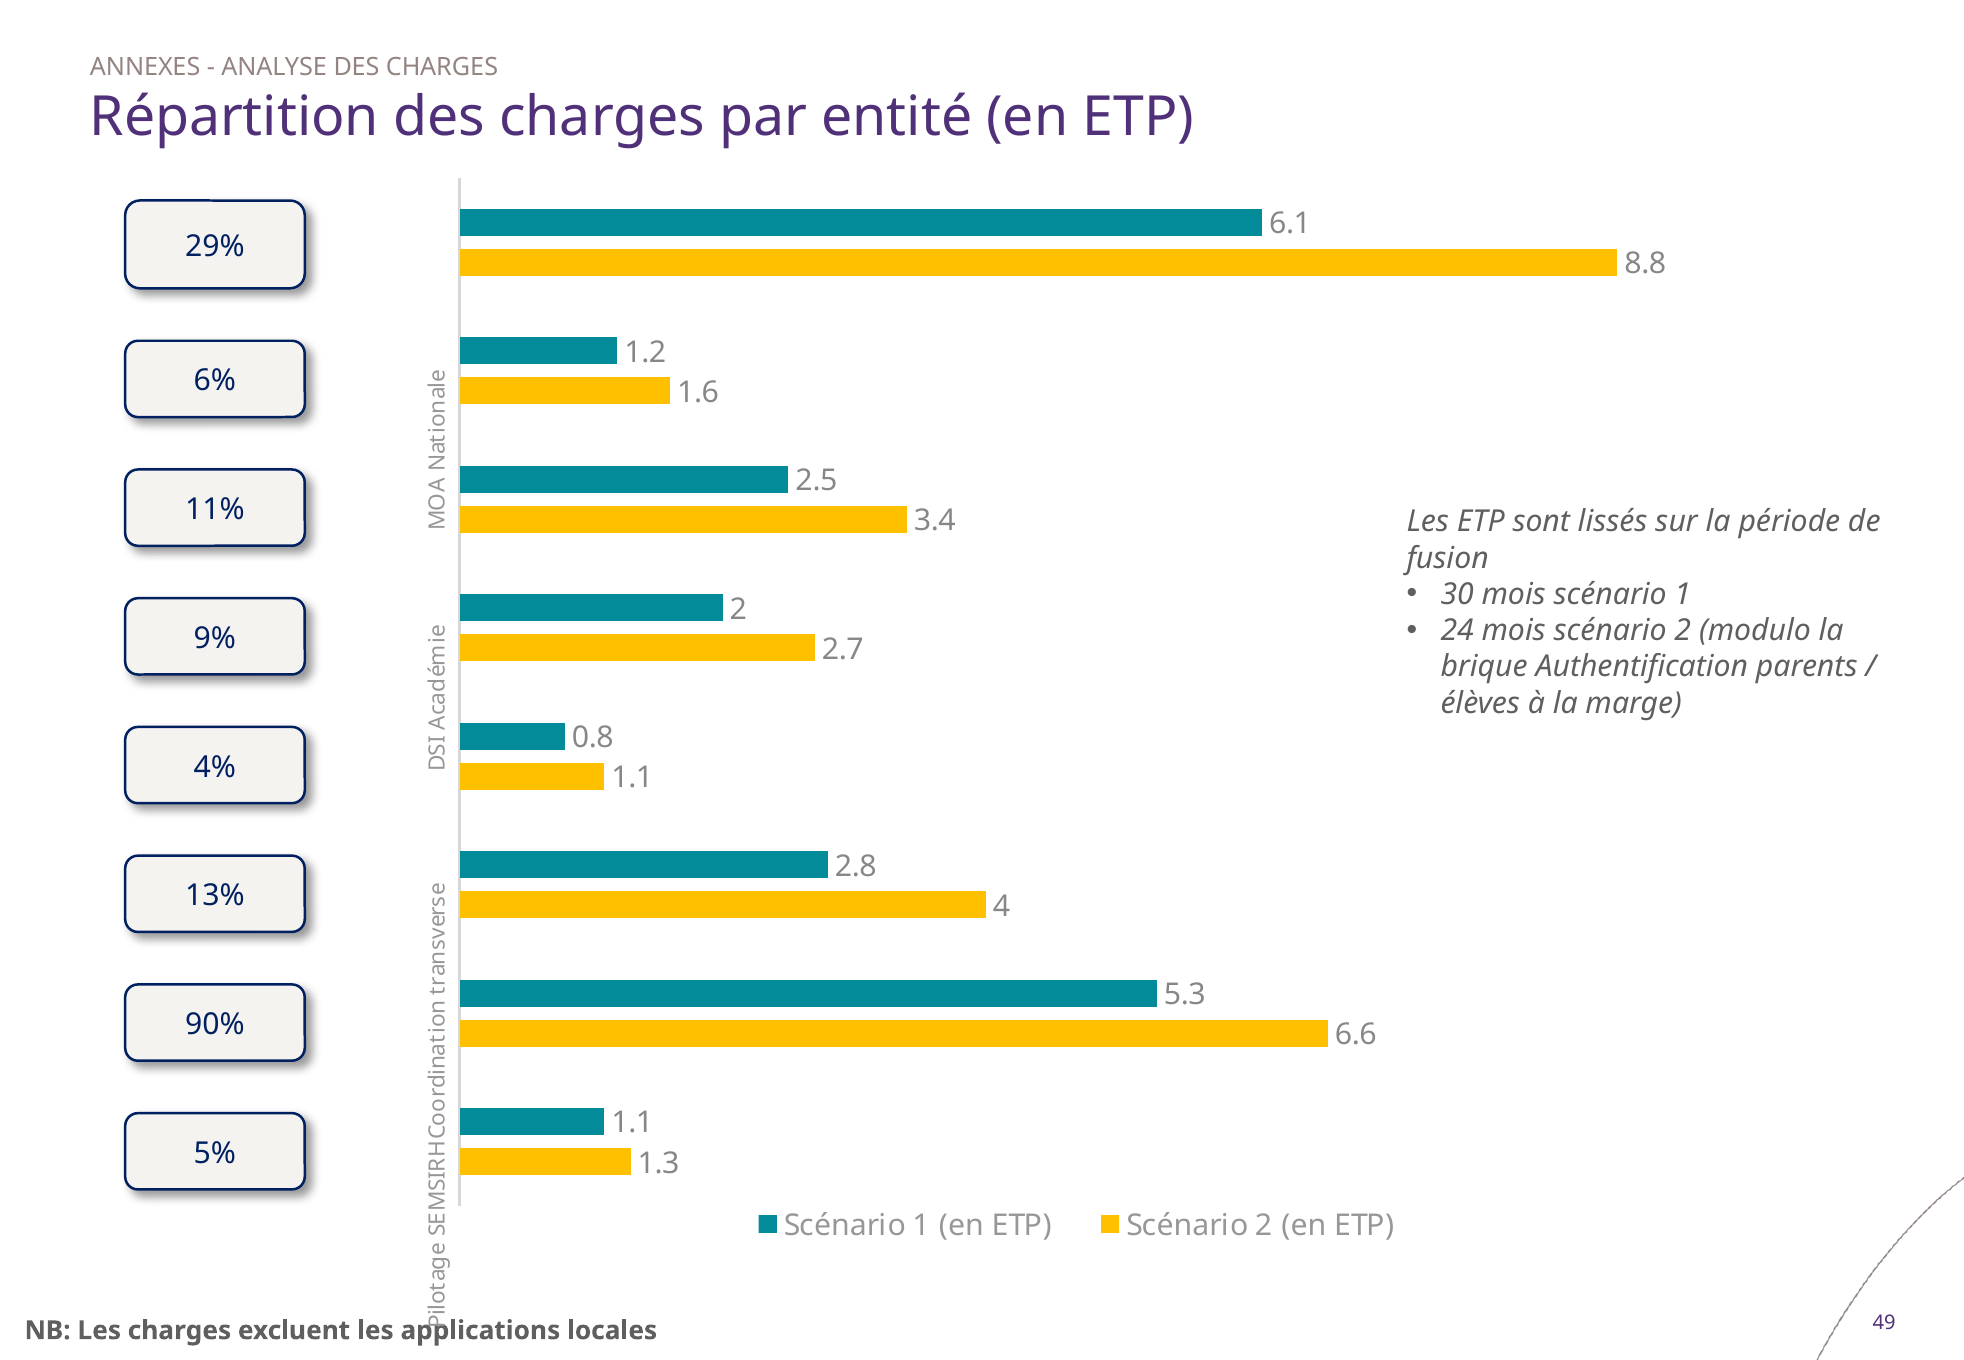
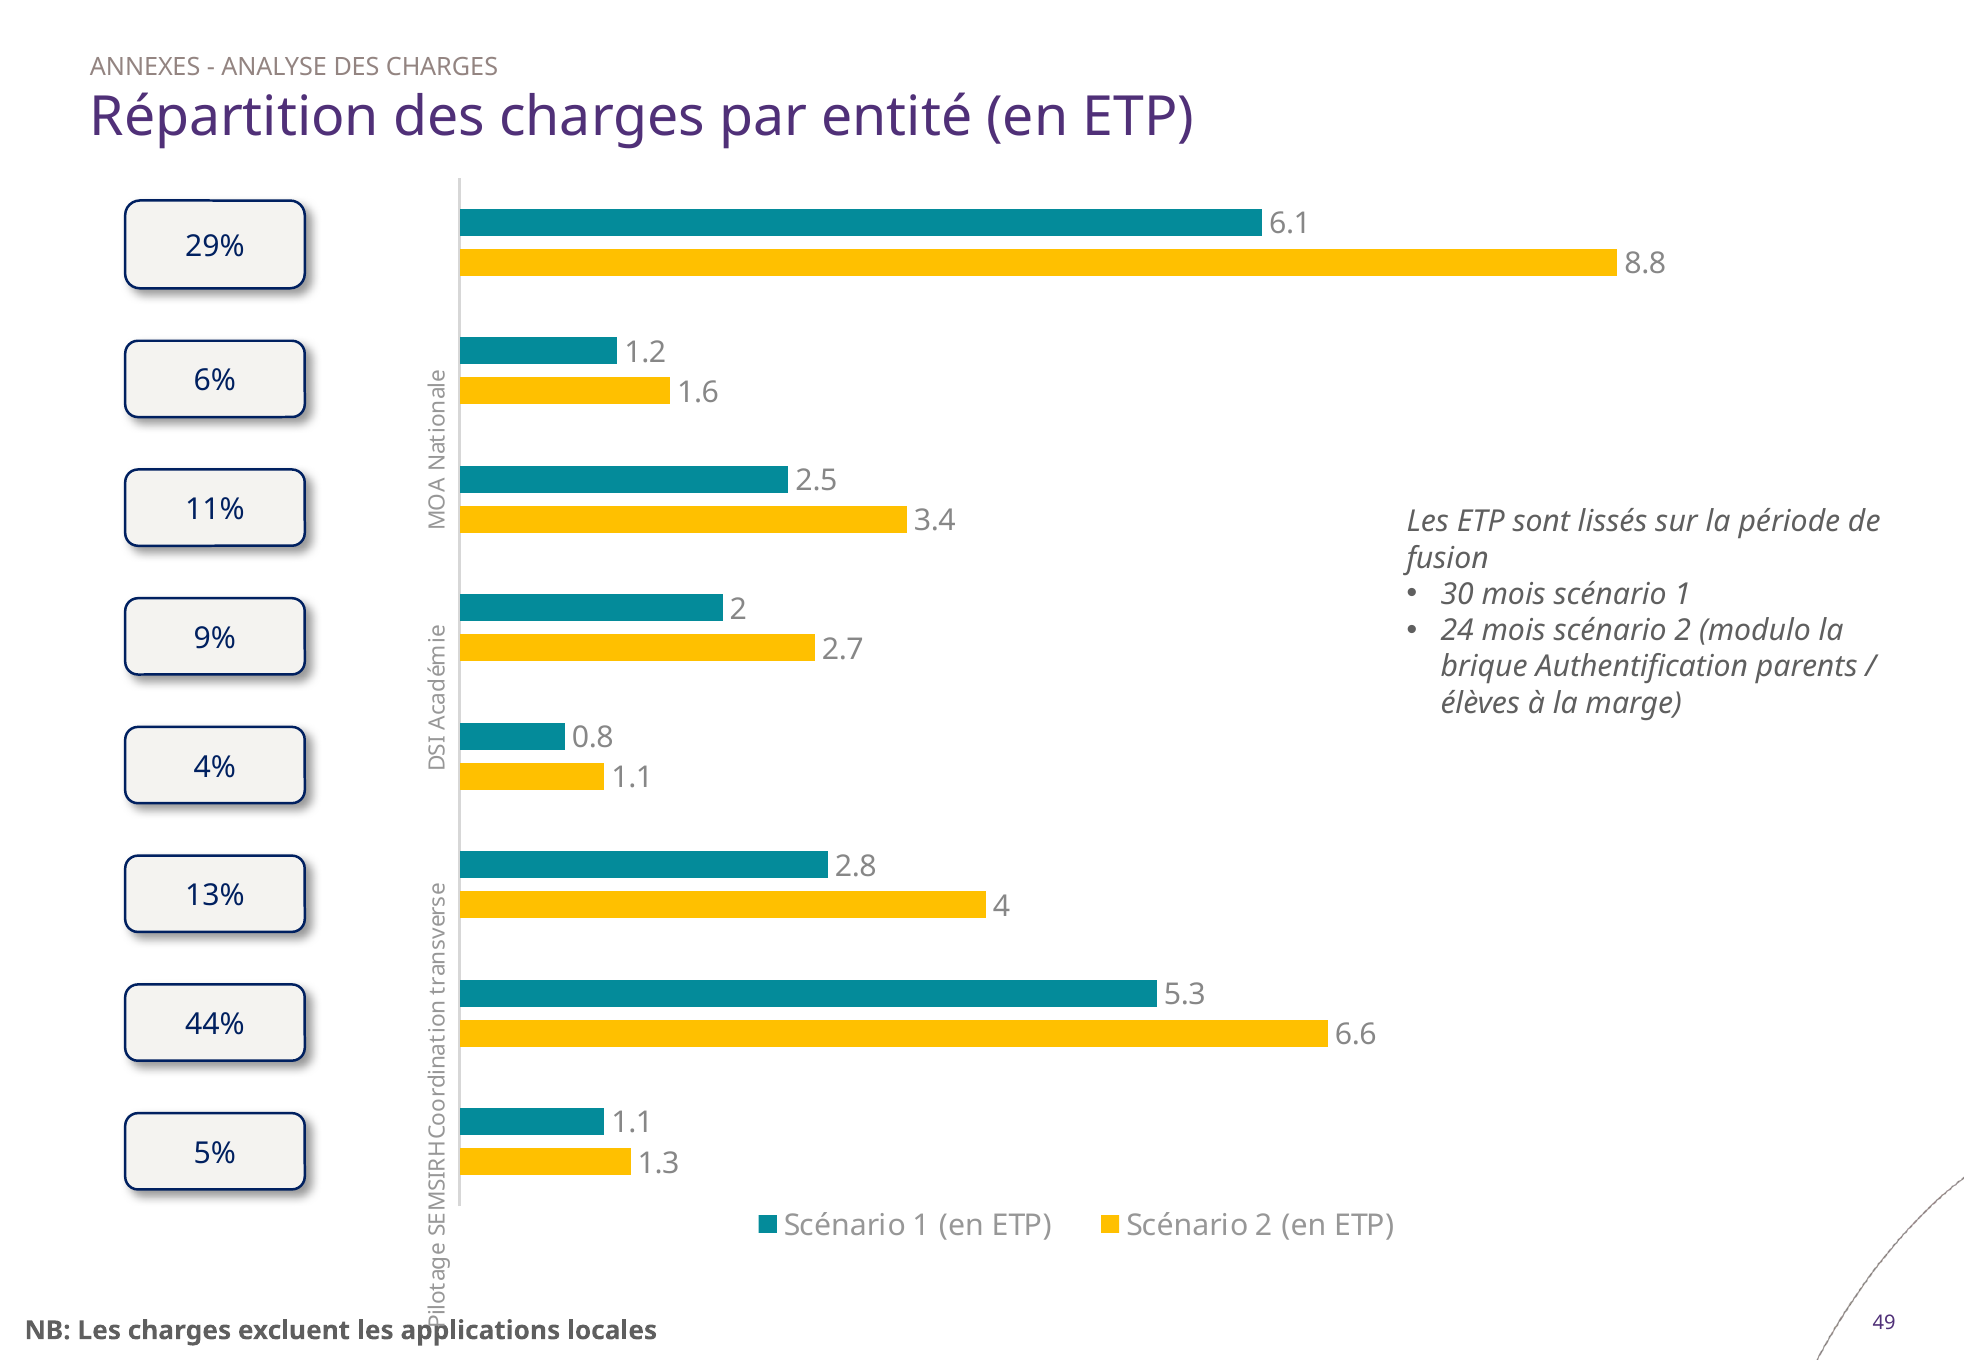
90%: 90% -> 44%
